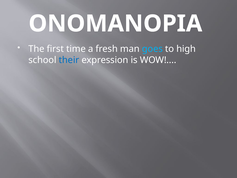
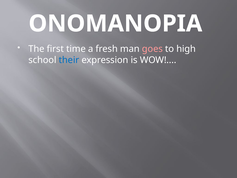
goes colour: light blue -> pink
